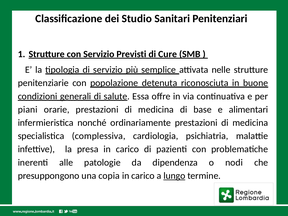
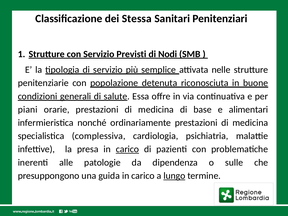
Studio: Studio -> Stessa
Cure: Cure -> Nodi
carico at (127, 149) underline: none -> present
nodi: nodi -> sulle
copia: copia -> guida
